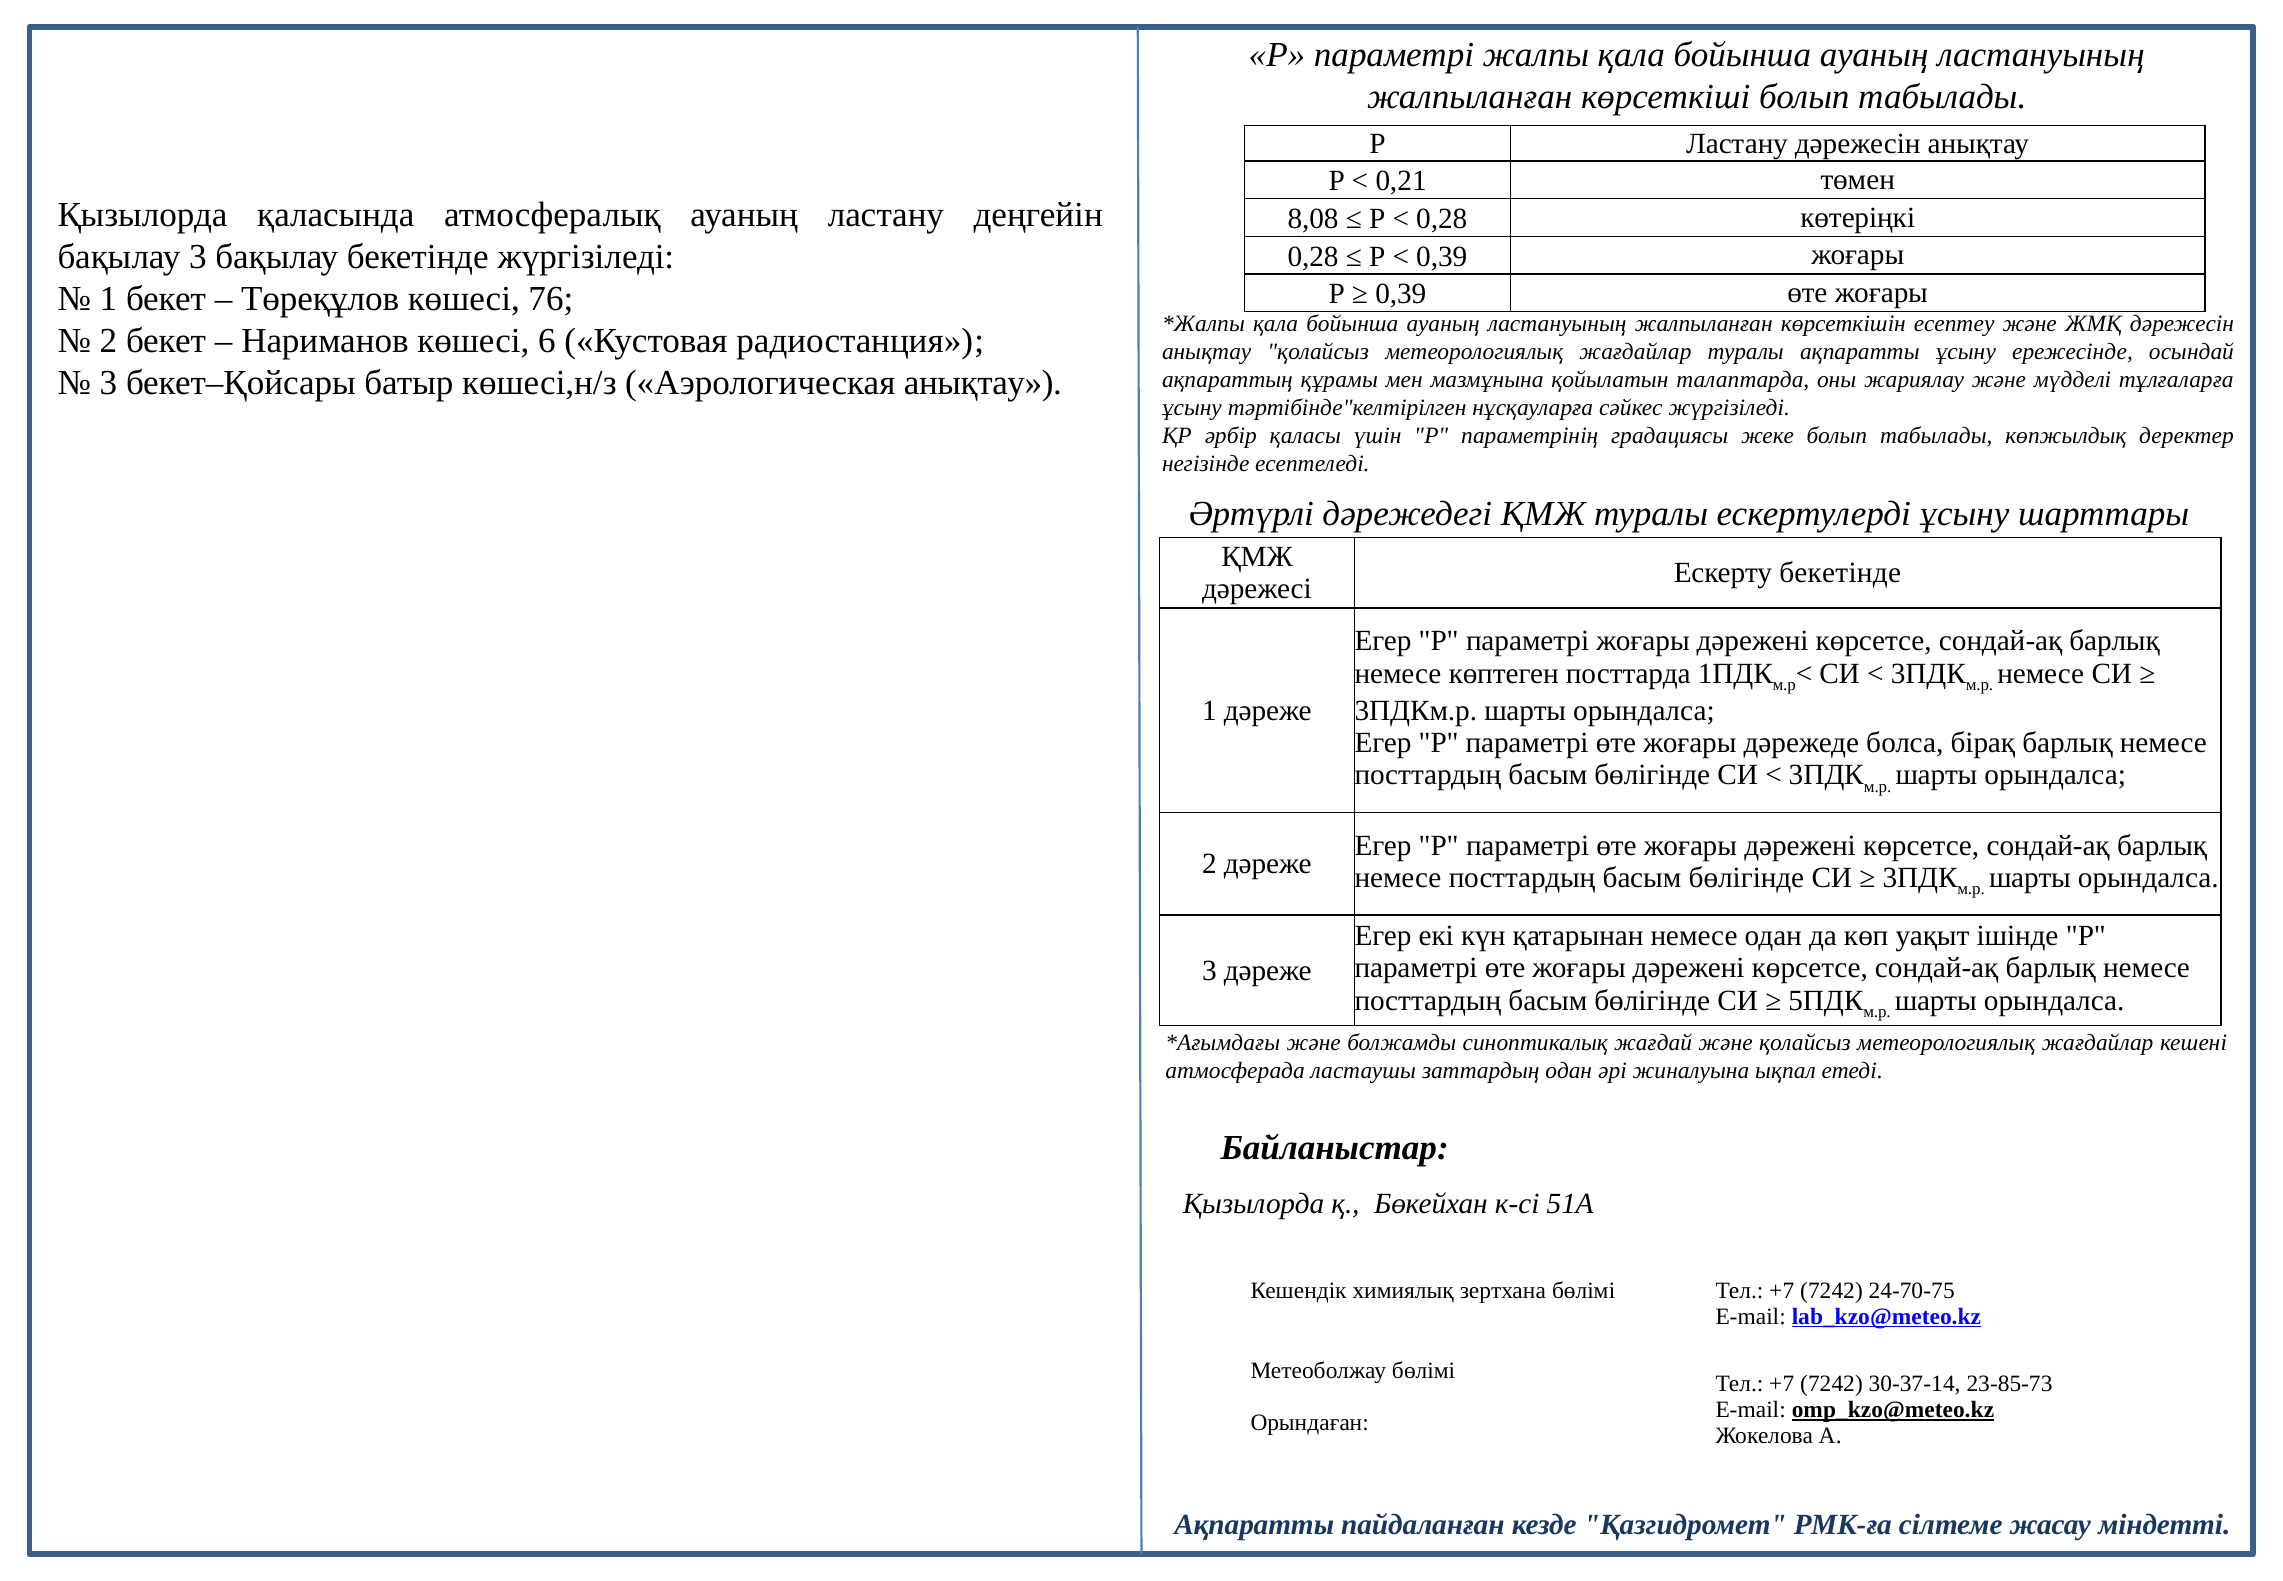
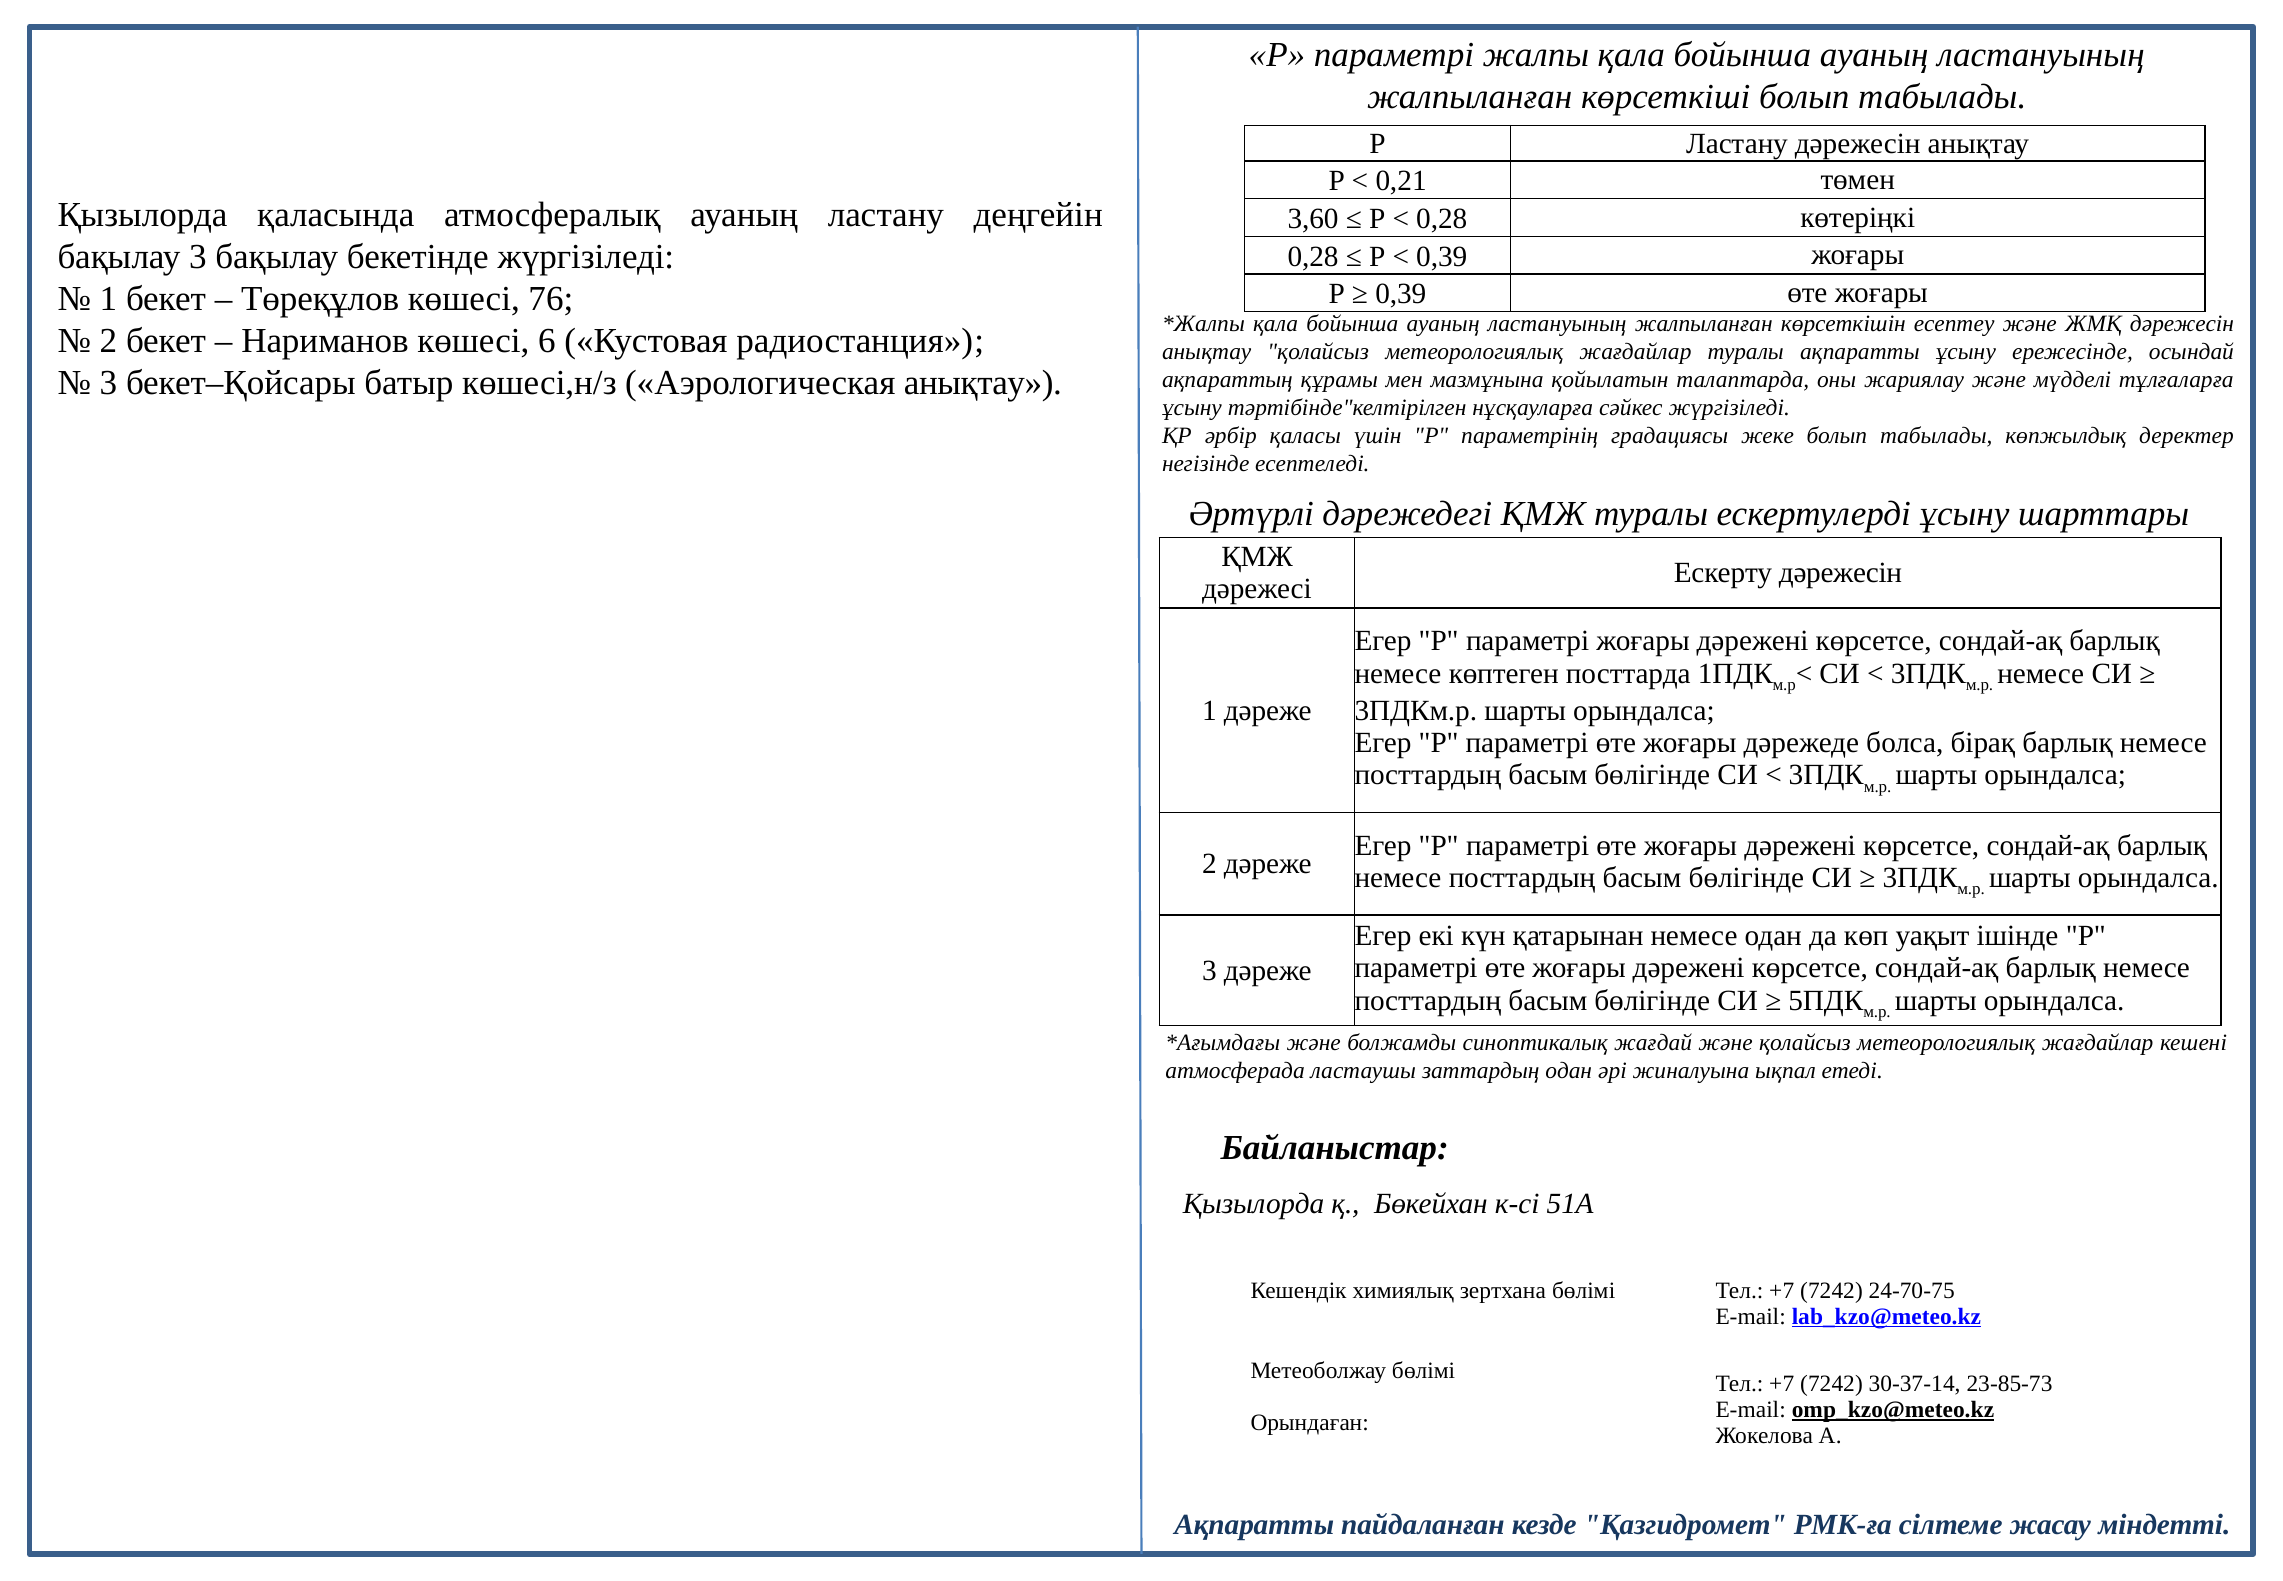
8,08: 8,08 -> 3,60
Ескерту бекетінде: бекетінде -> дәрежесін
